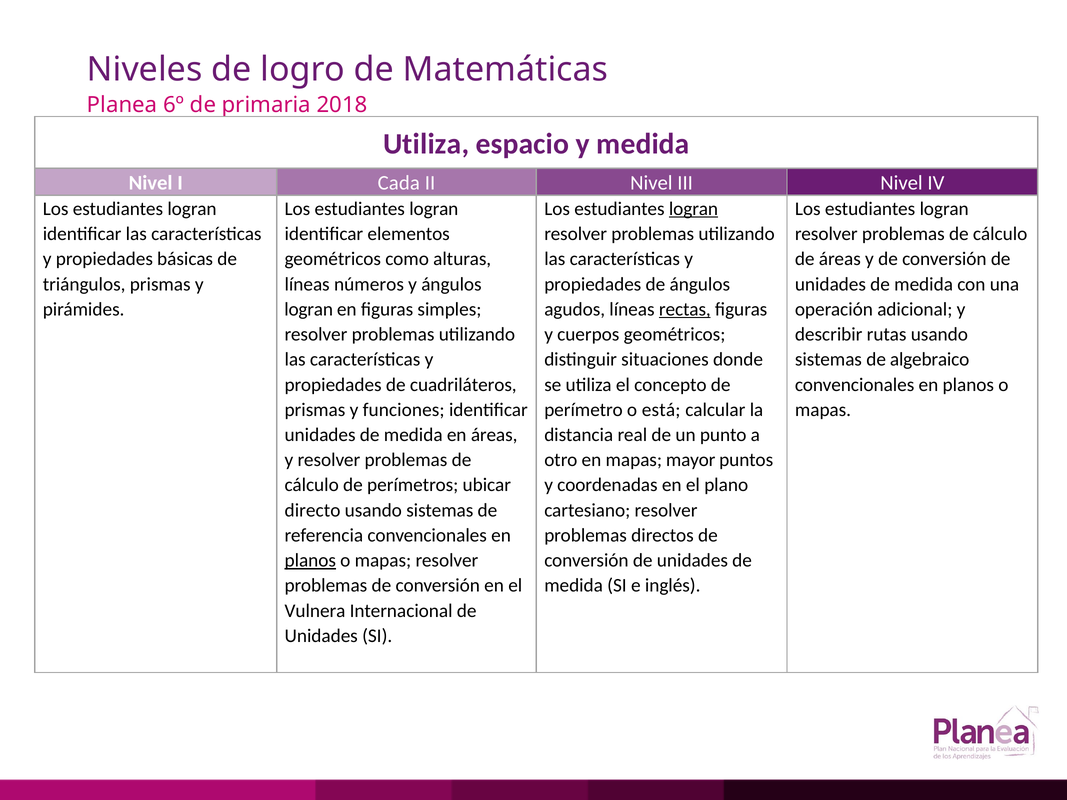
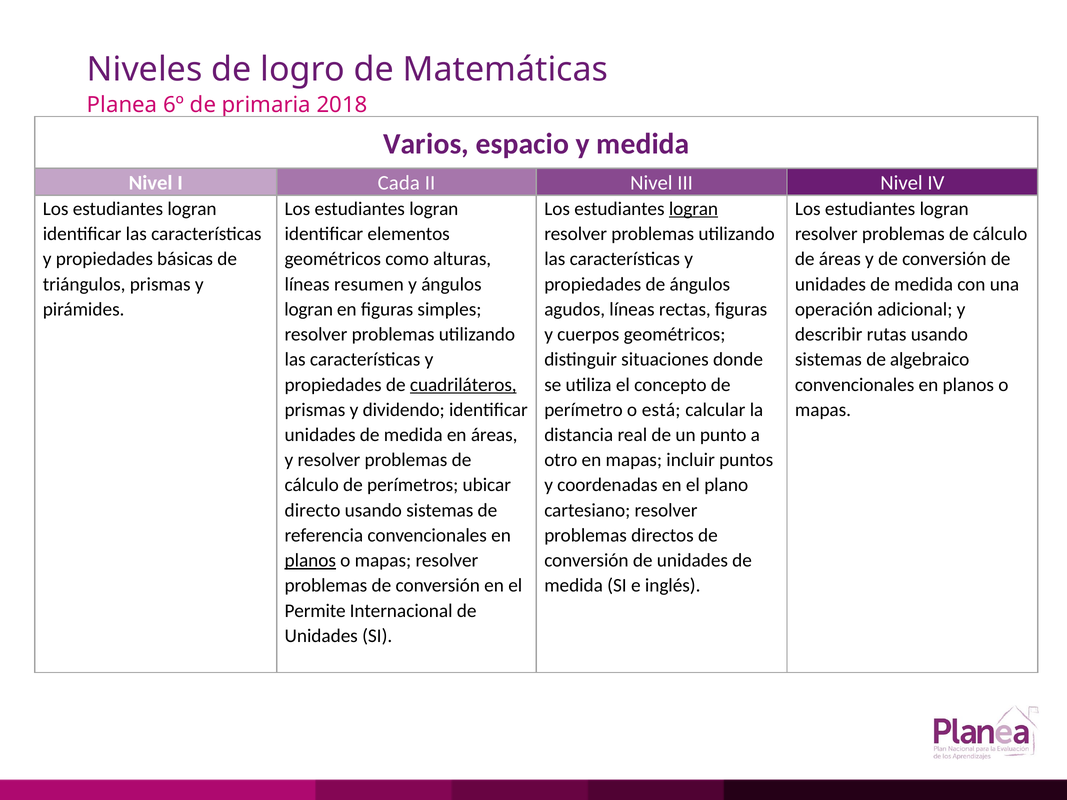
Utiliza at (426, 144): Utiliza -> Varios
números: números -> resumen
rectas underline: present -> none
cuadriláteros underline: none -> present
funciones: funciones -> dividendo
mayor: mayor -> incluir
Vulnera: Vulnera -> Permite
